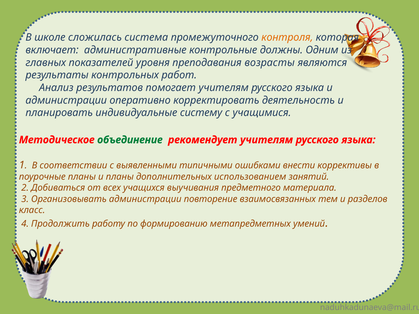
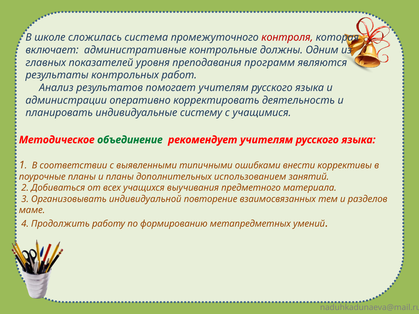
контроля colour: orange -> red
возрасты: возрасты -> программ
Организовывать администрации: администрации -> индивидуальной
класс: класс -> маме
